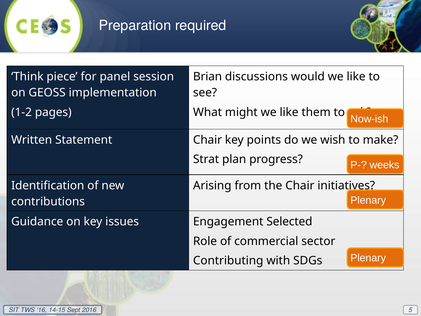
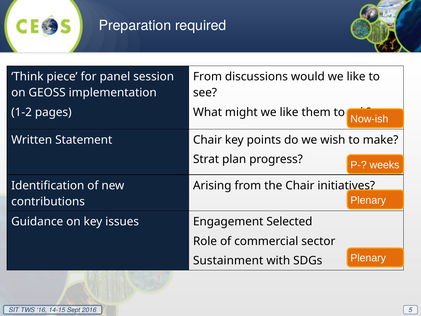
Brian at (208, 77): Brian -> From
Contributing: Contributing -> Sustainment
